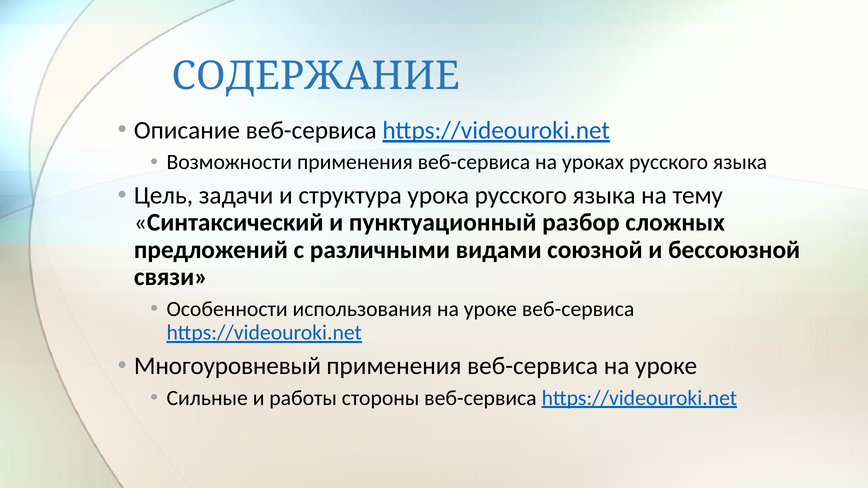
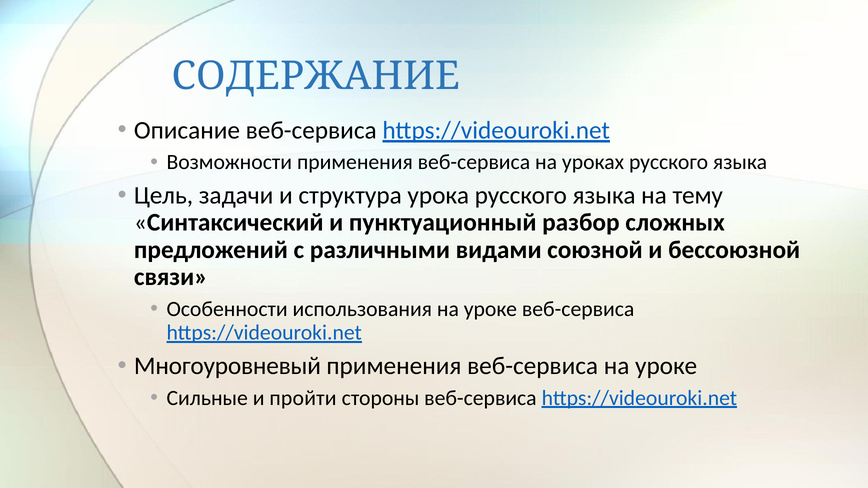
работы: работы -> пройти
